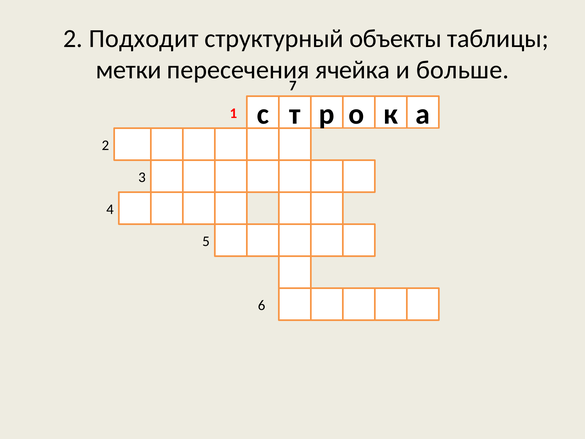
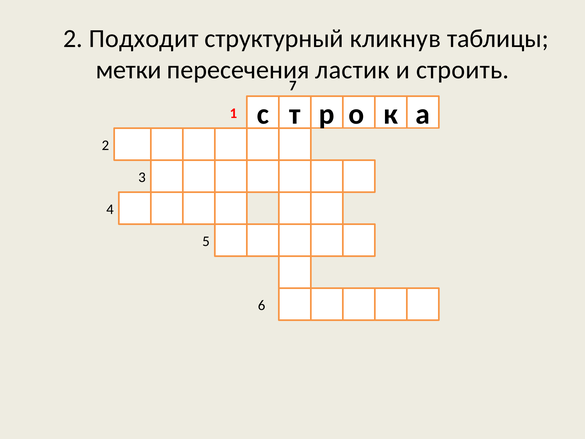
объекты: объекты -> кликнув
ячейка: ячейка -> ластик
больше: больше -> строить
